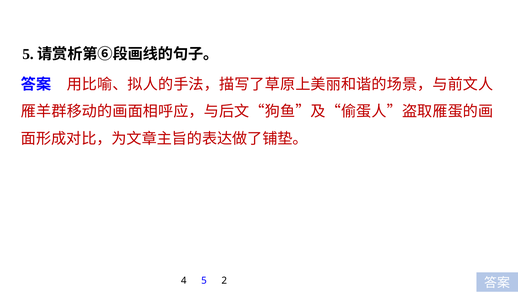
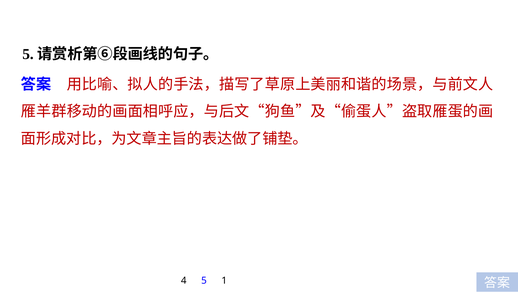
2: 2 -> 1
